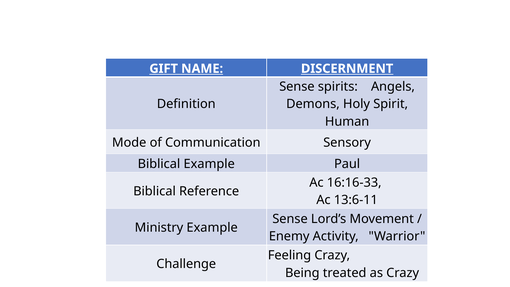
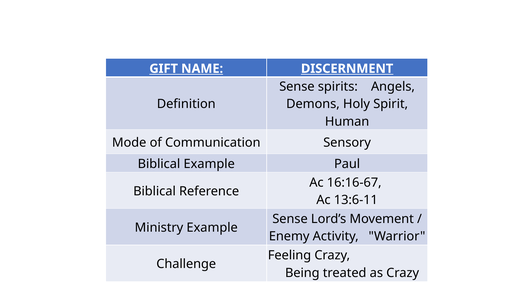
16:16-33: 16:16-33 -> 16:16-67
